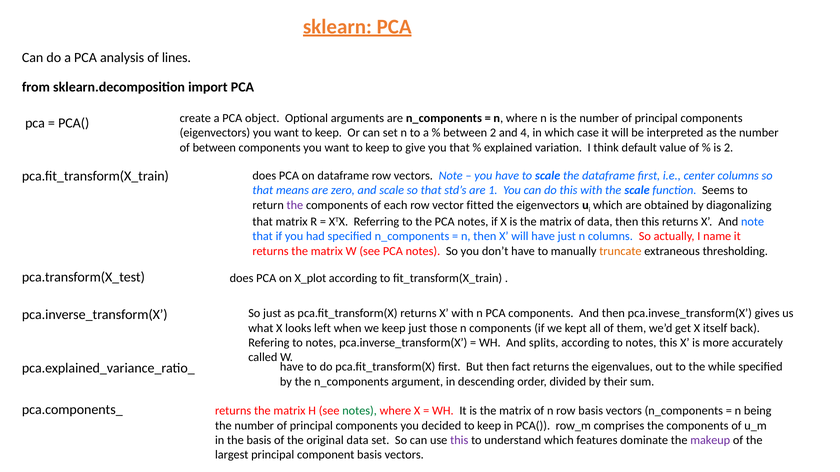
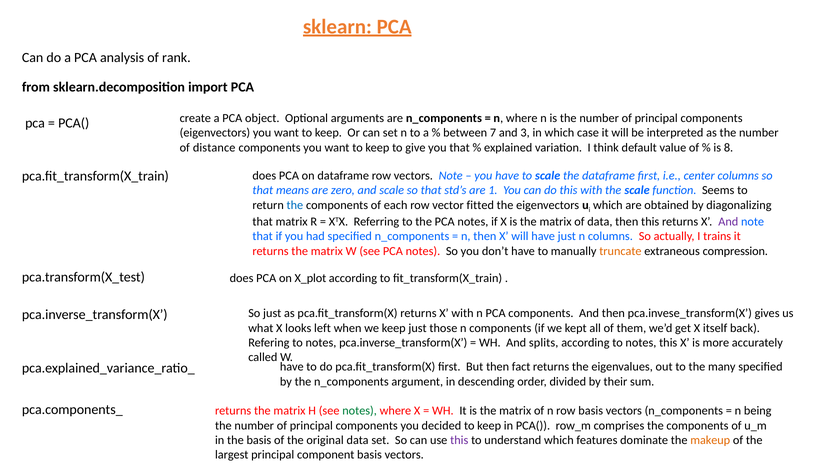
lines: lines -> rank
between 2: 2 -> 7
4: 4 -> 3
of between: between -> distance
is 2: 2 -> 8
the at (295, 205) colour: purple -> blue
And at (728, 222) colour: black -> purple
name: name -> trains
thresholding: thresholding -> compression
while: while -> many
makeup colour: purple -> orange
